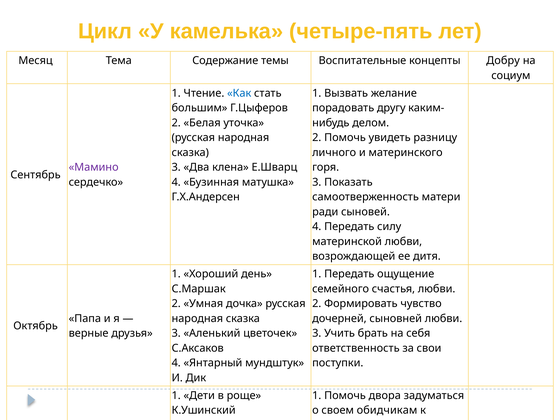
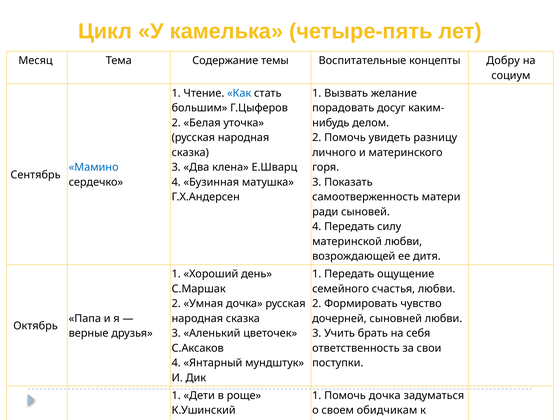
другу: другу -> досуг
Мамино colour: purple -> blue
Помочь двора: двора -> дочка
